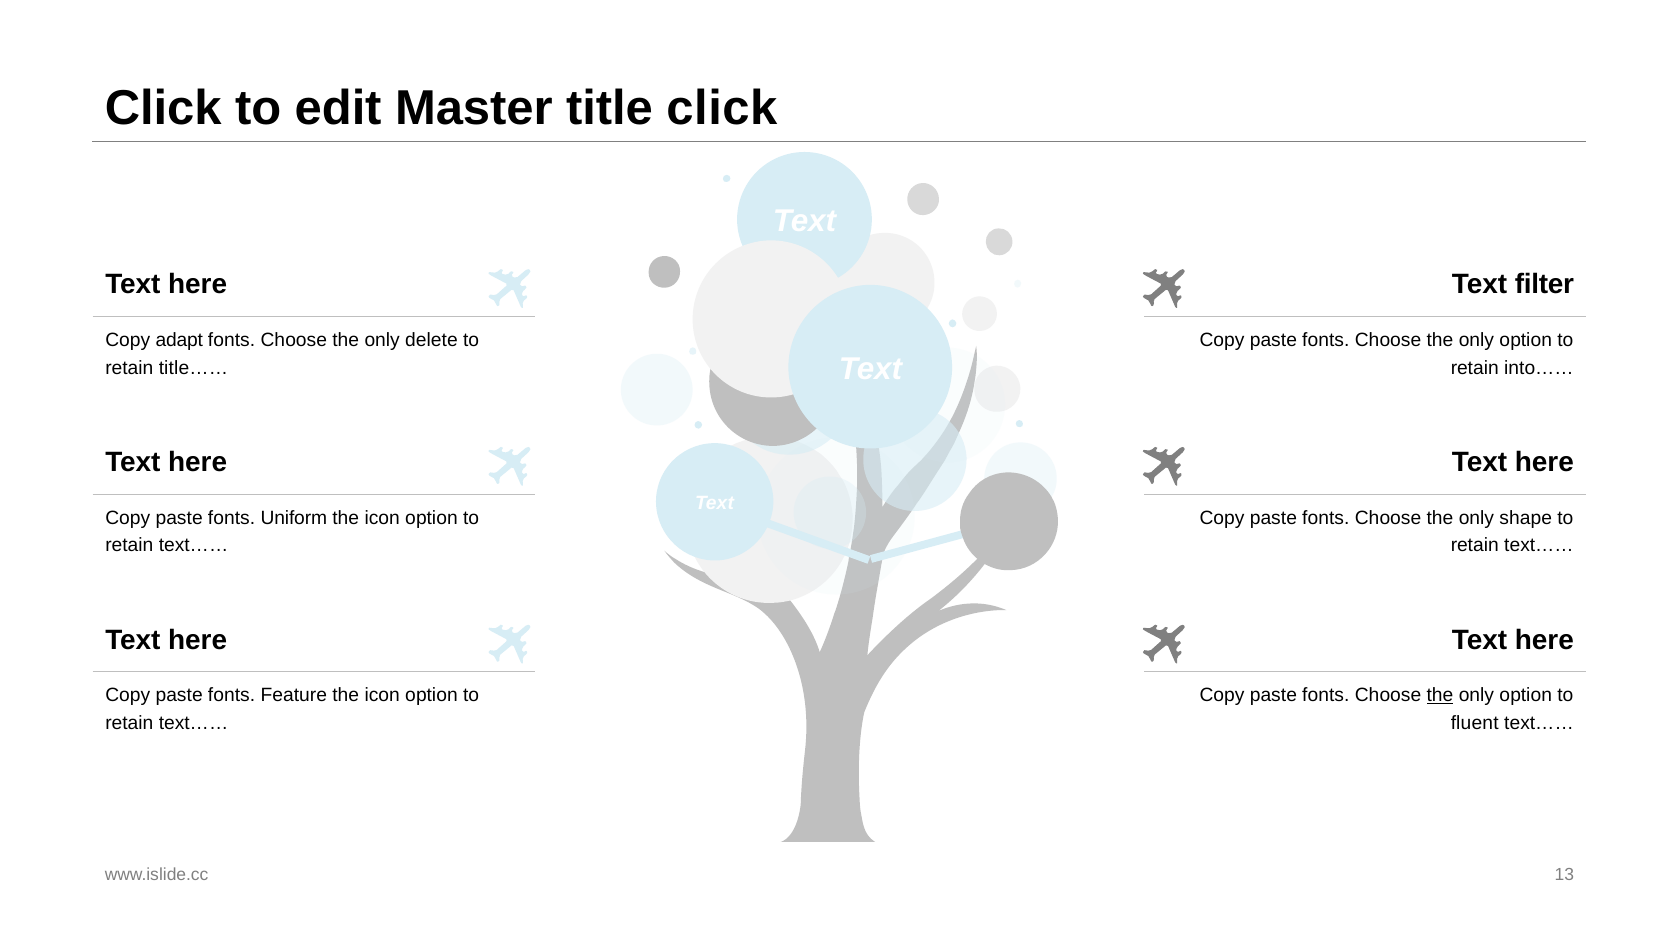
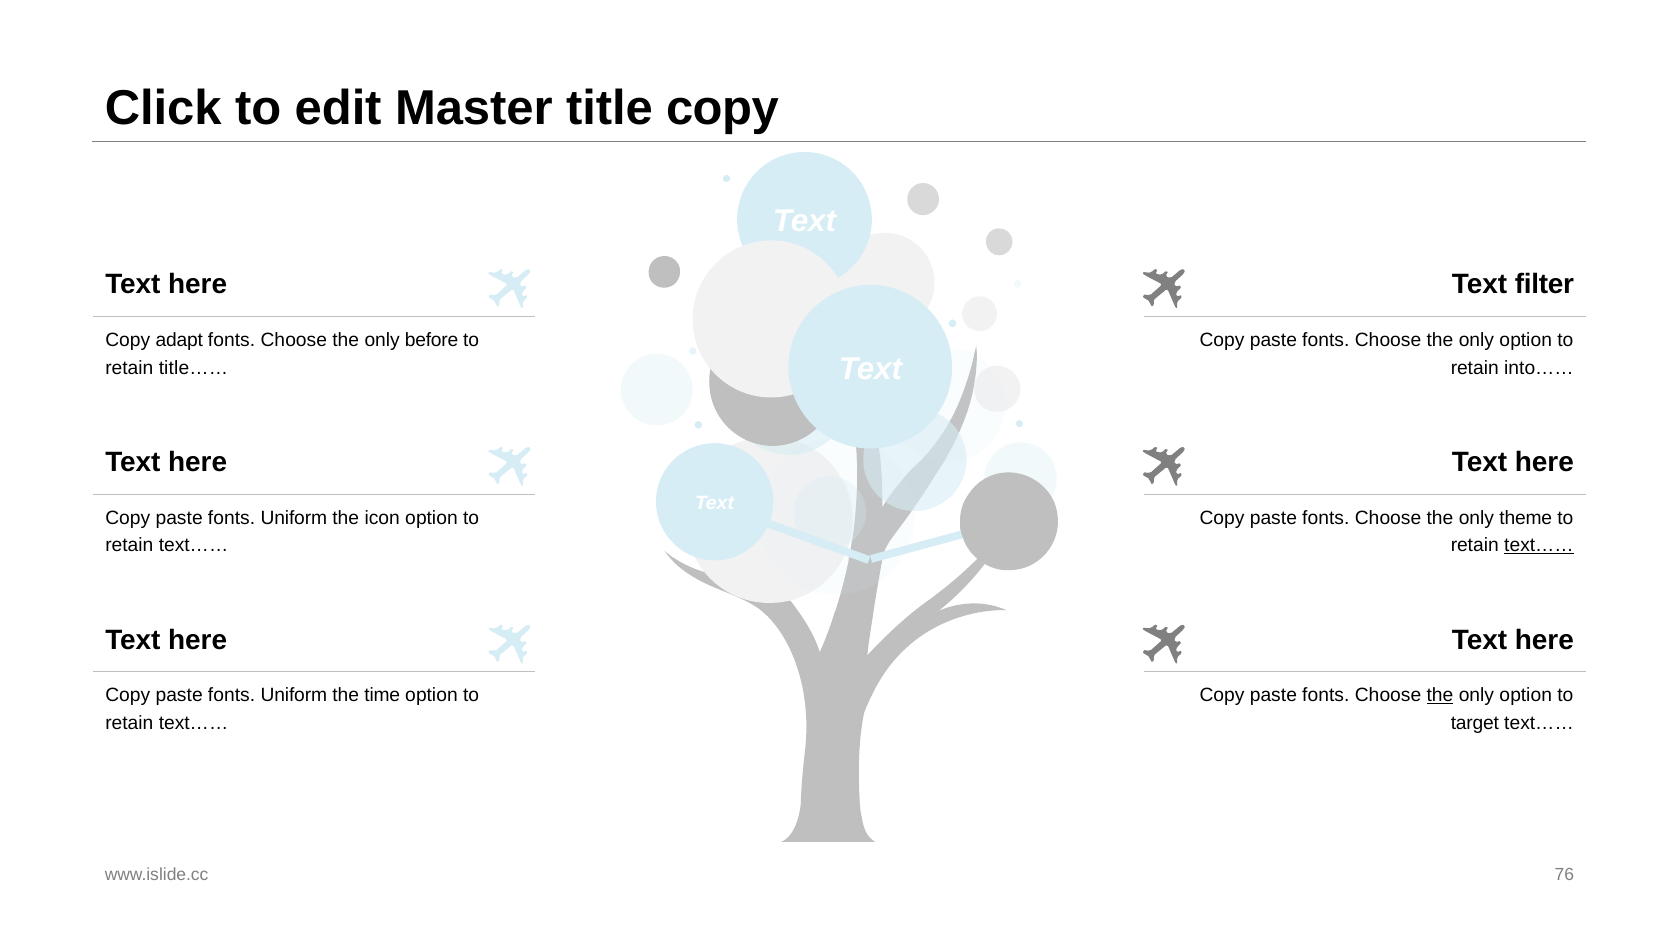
title click: click -> copy
delete: delete -> before
shape: shape -> theme
text…… at (1539, 546) underline: none -> present
Feature at (294, 696): Feature -> Uniform
icon at (382, 696): icon -> time
fluent: fluent -> target
13: 13 -> 76
